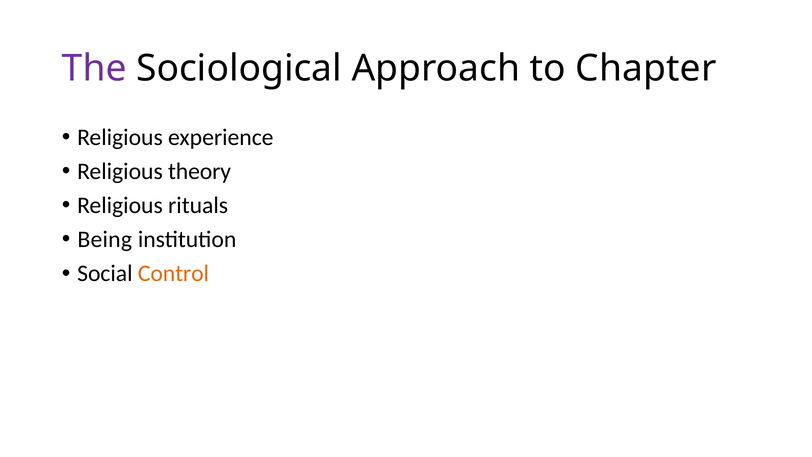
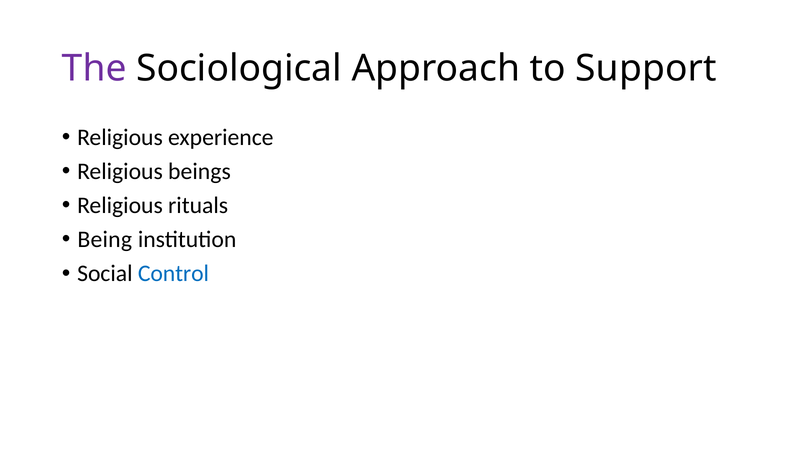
Chapter: Chapter -> Support
theory: theory -> beings
Control colour: orange -> blue
